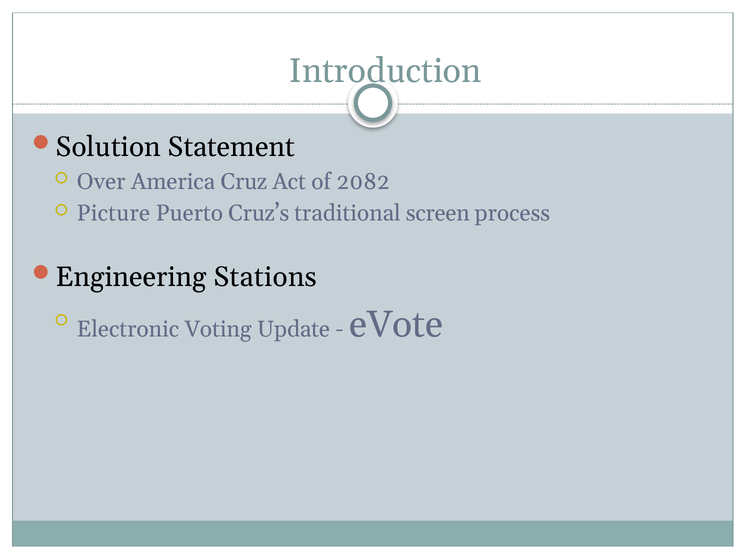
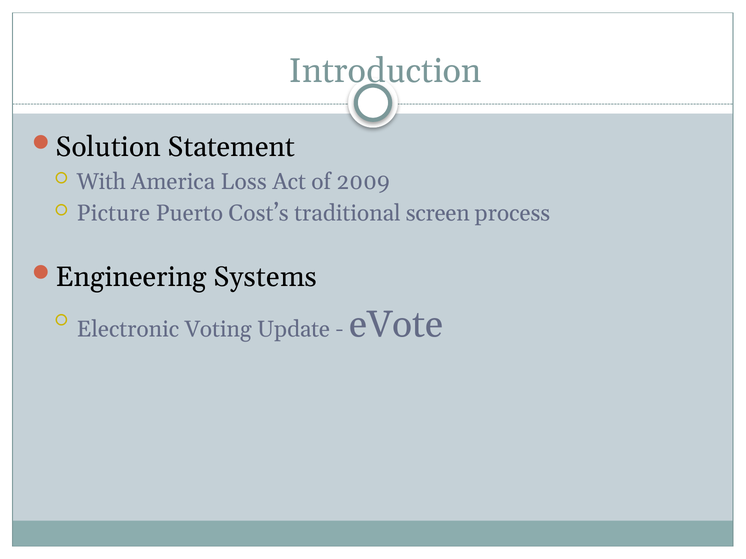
Over: Over -> With
Cruz: Cruz -> Loss
2082: 2082 -> 2009
Cruz’s: Cruz’s -> Cost’s
Stations: Stations -> Systems
